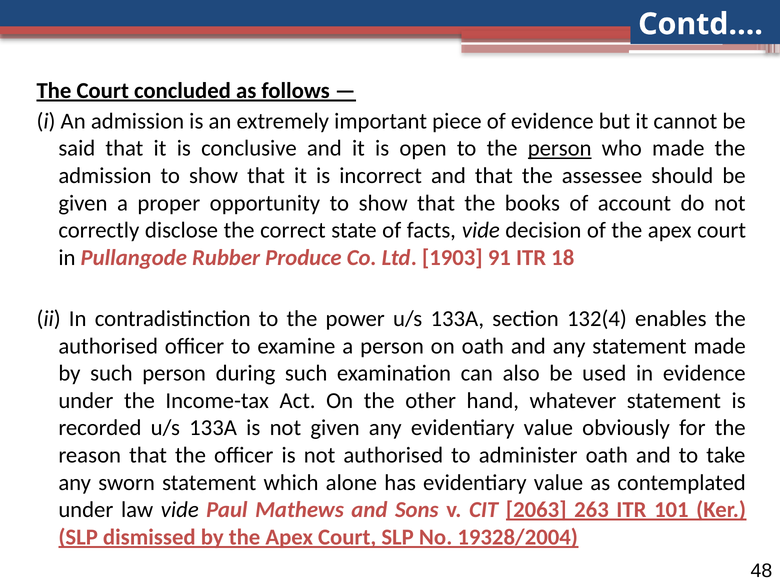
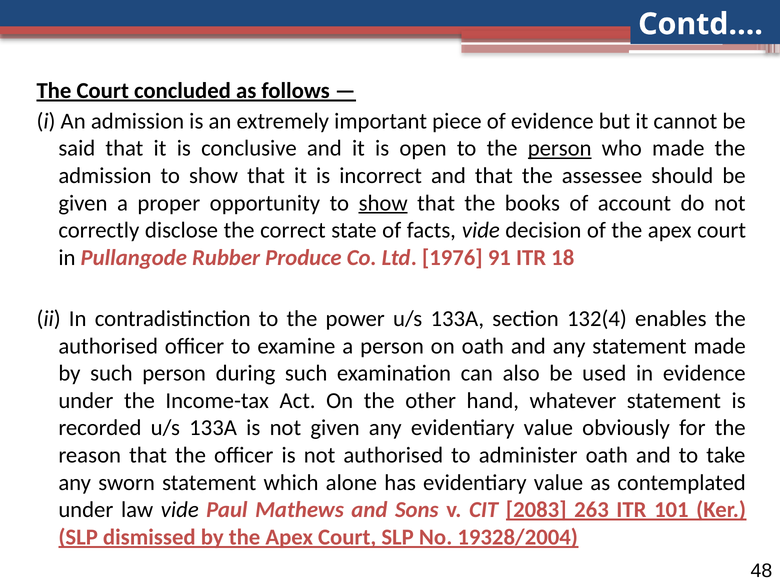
show at (383, 203) underline: none -> present
1903: 1903 -> 1976
2063: 2063 -> 2083
